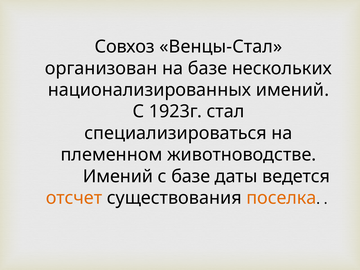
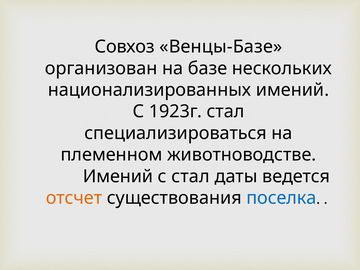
Венцы-Стал: Венцы-Стал -> Венцы-Базе
с базе: базе -> стал
поселка colour: orange -> blue
